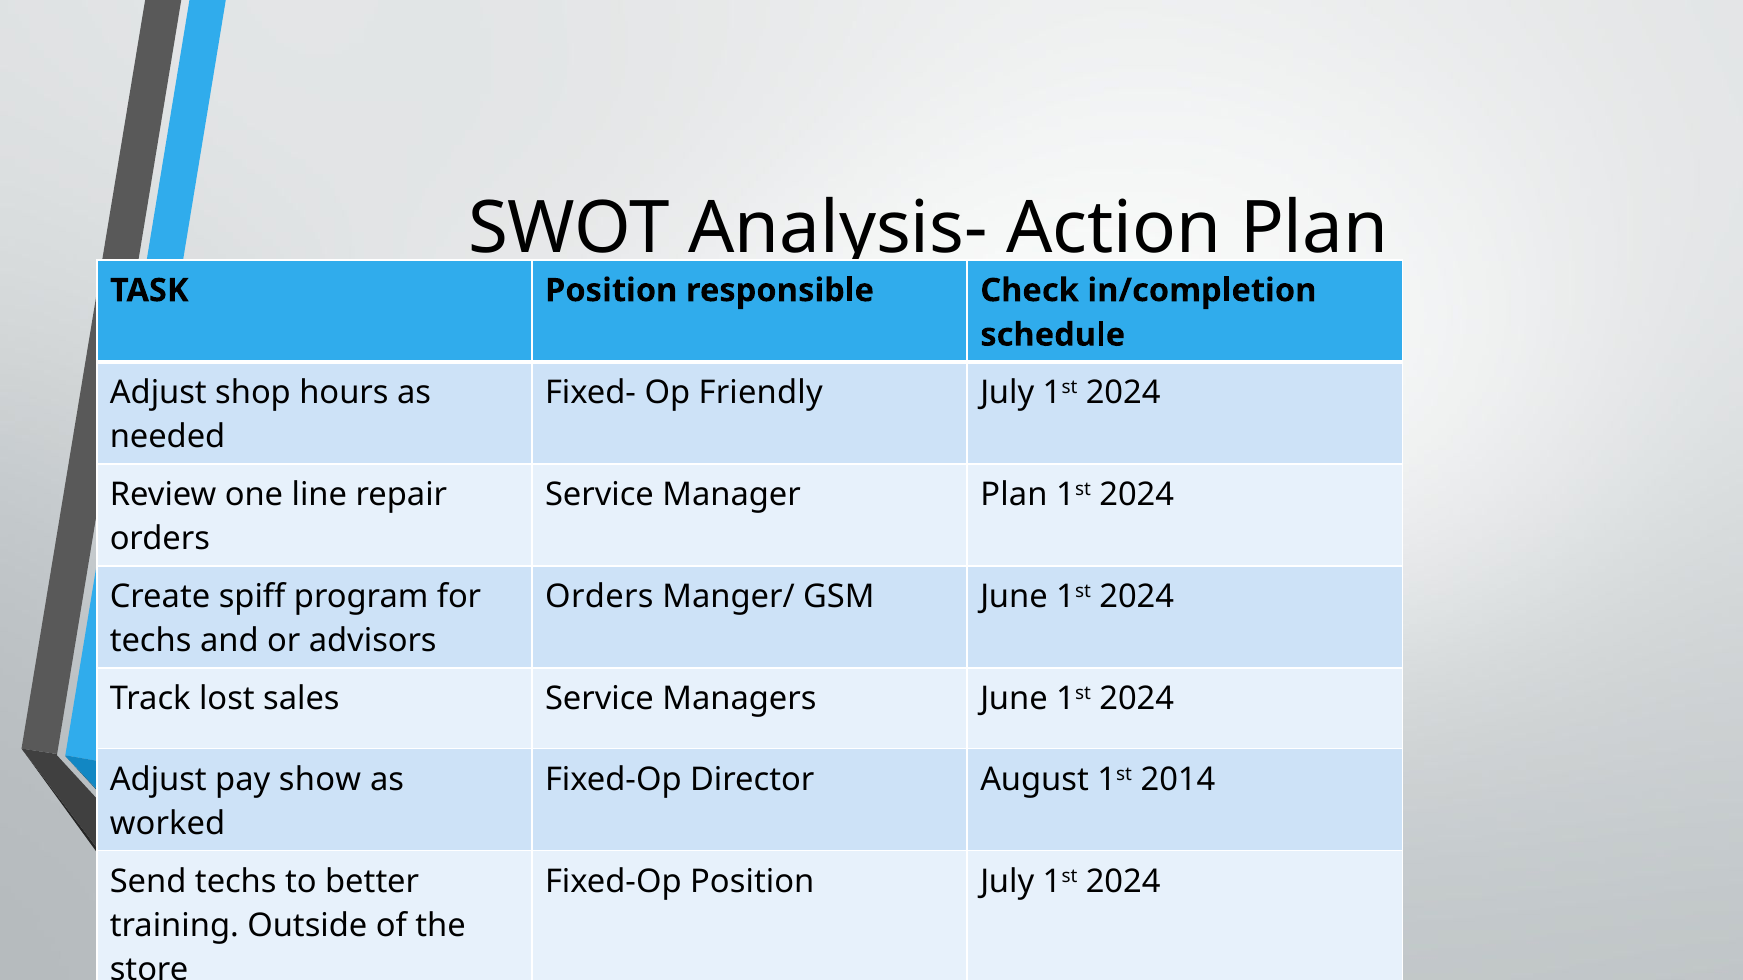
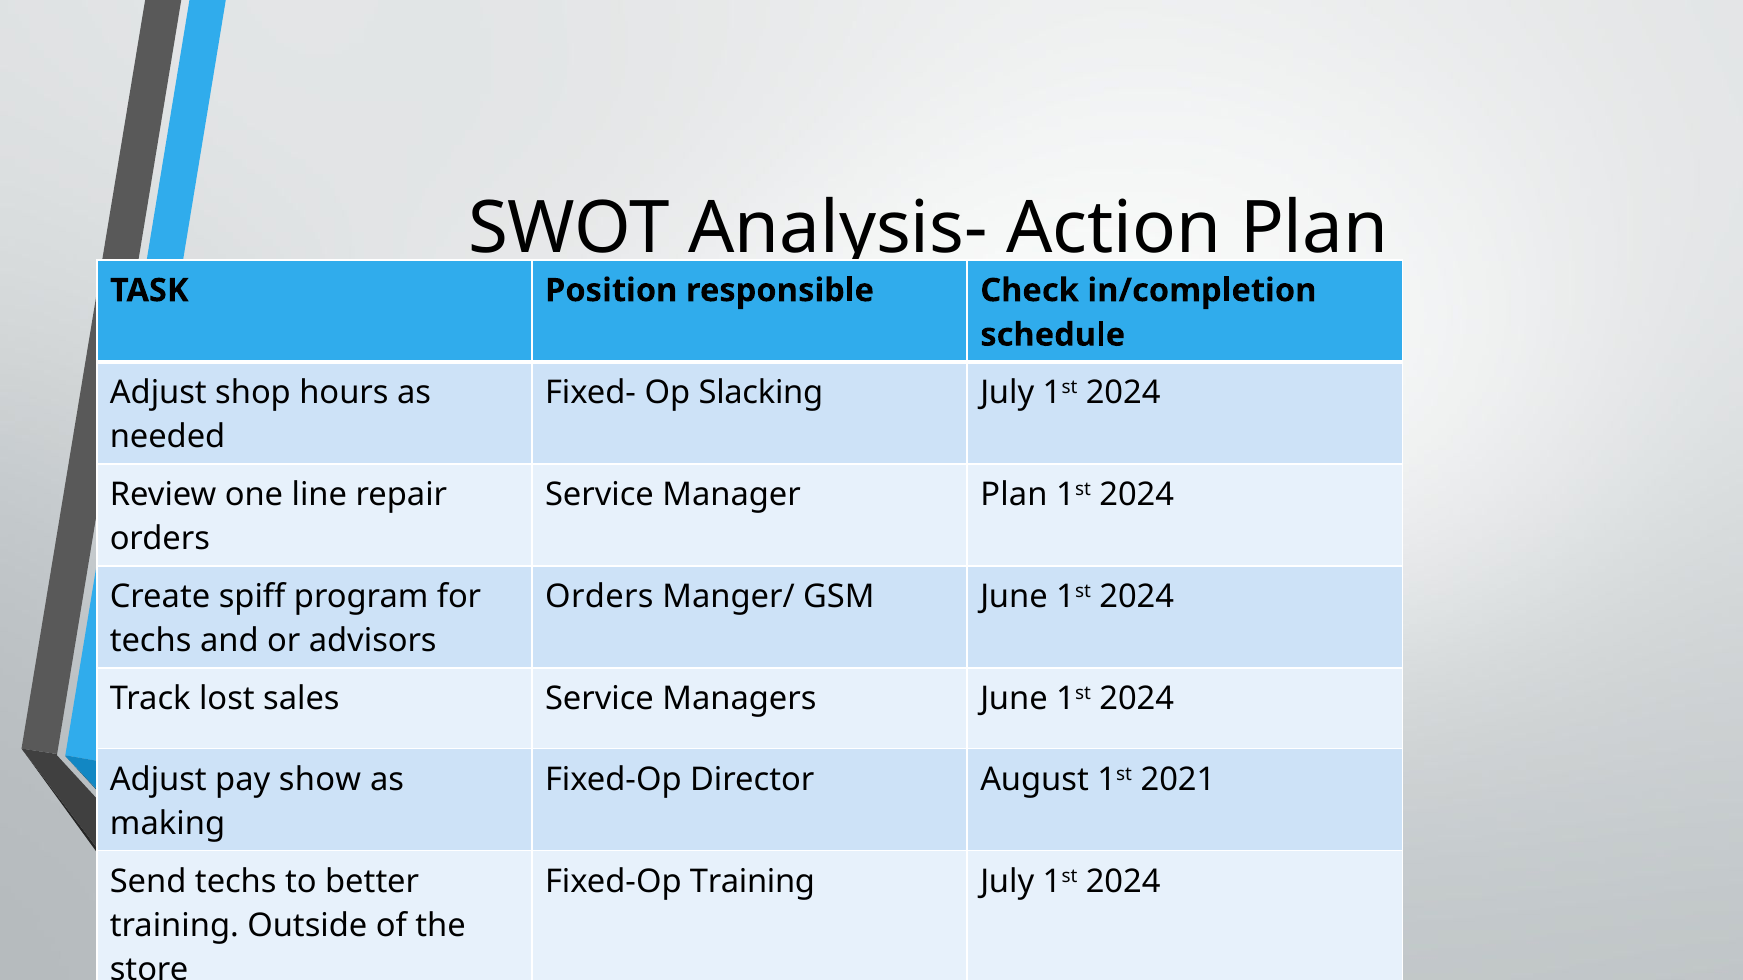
Friendly: Friendly -> Slacking
2014: 2014 -> 2021
worked: worked -> making
Fixed-Op Position: Position -> Training
